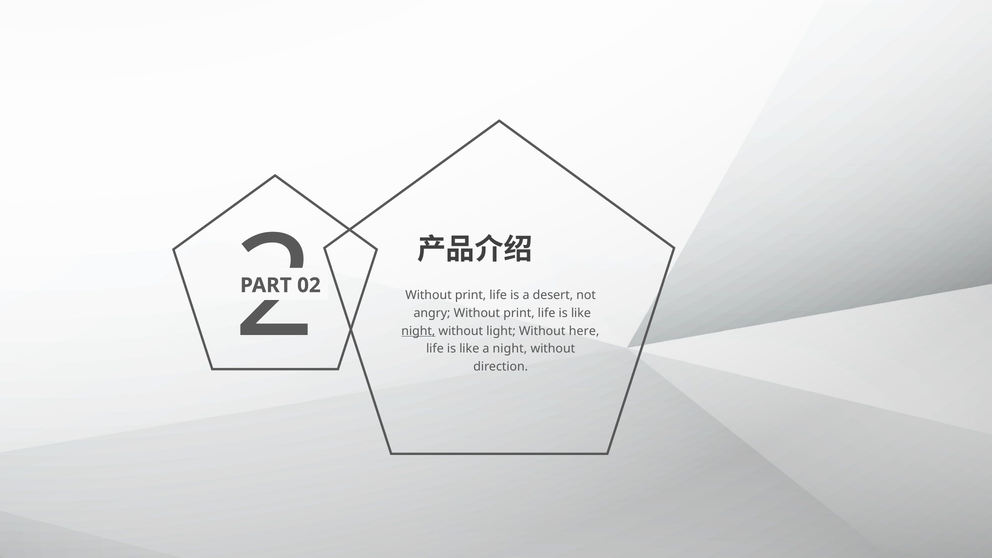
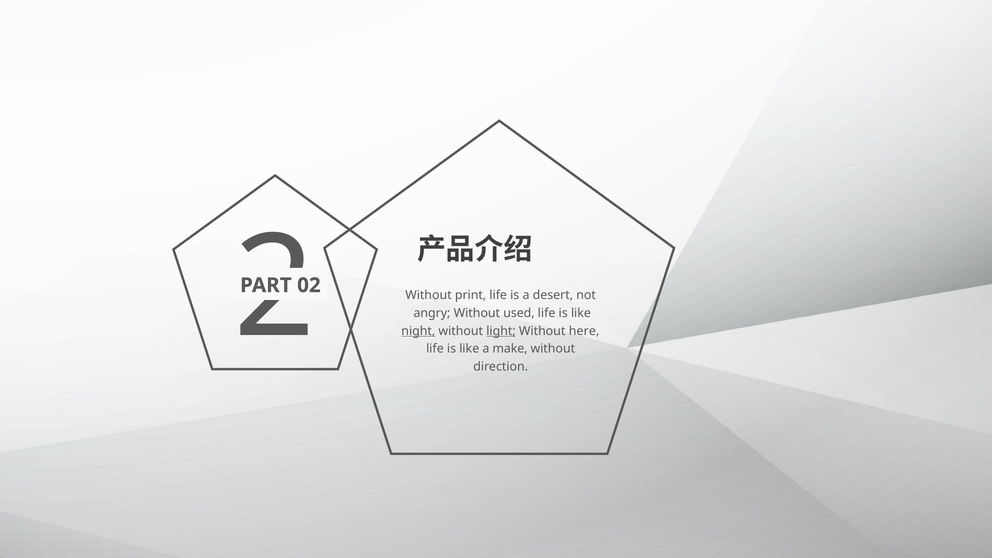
angry Without print: print -> used
light underline: none -> present
a night: night -> make
